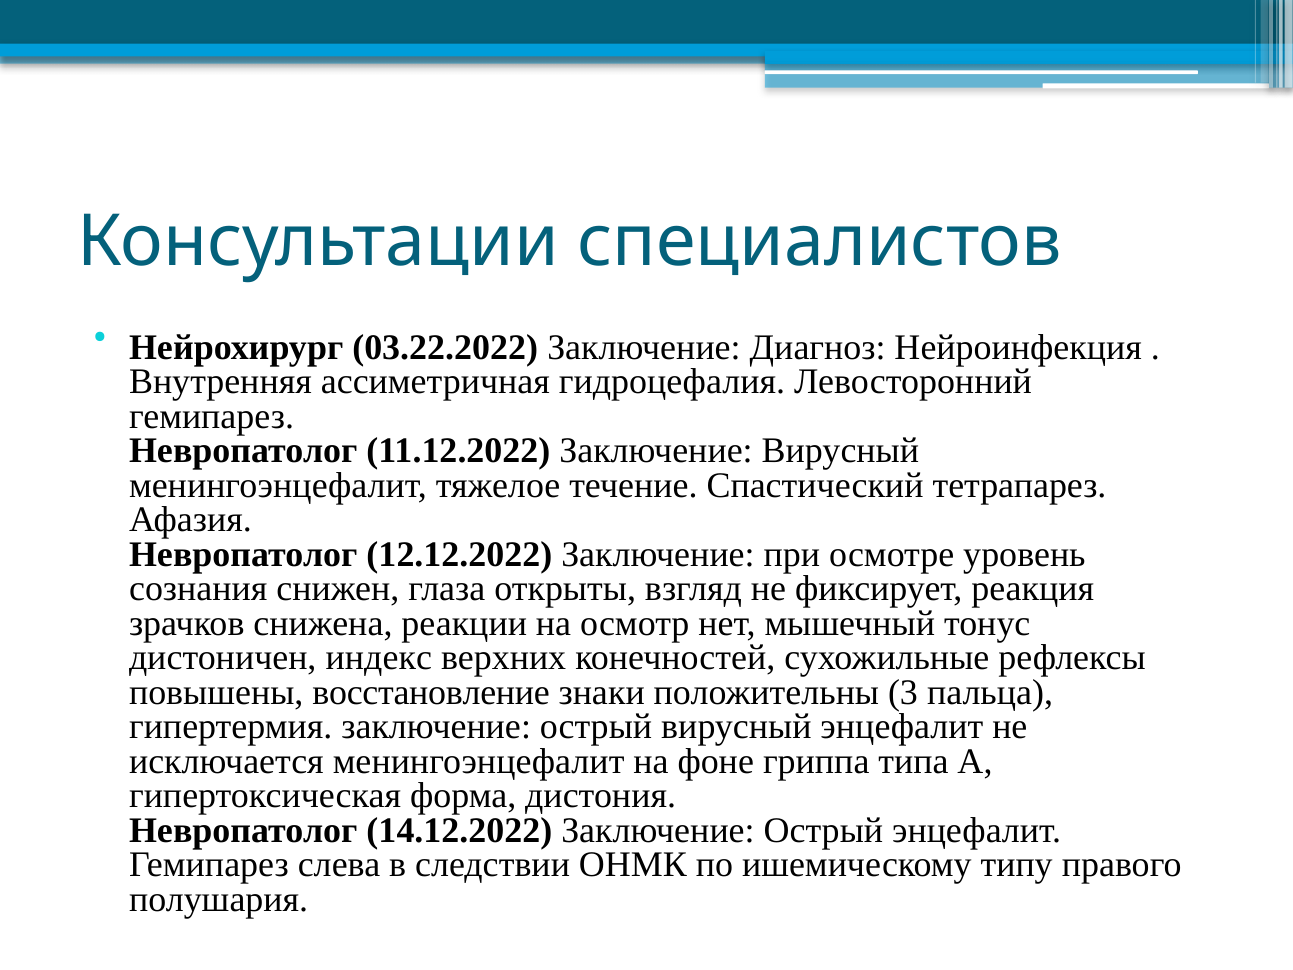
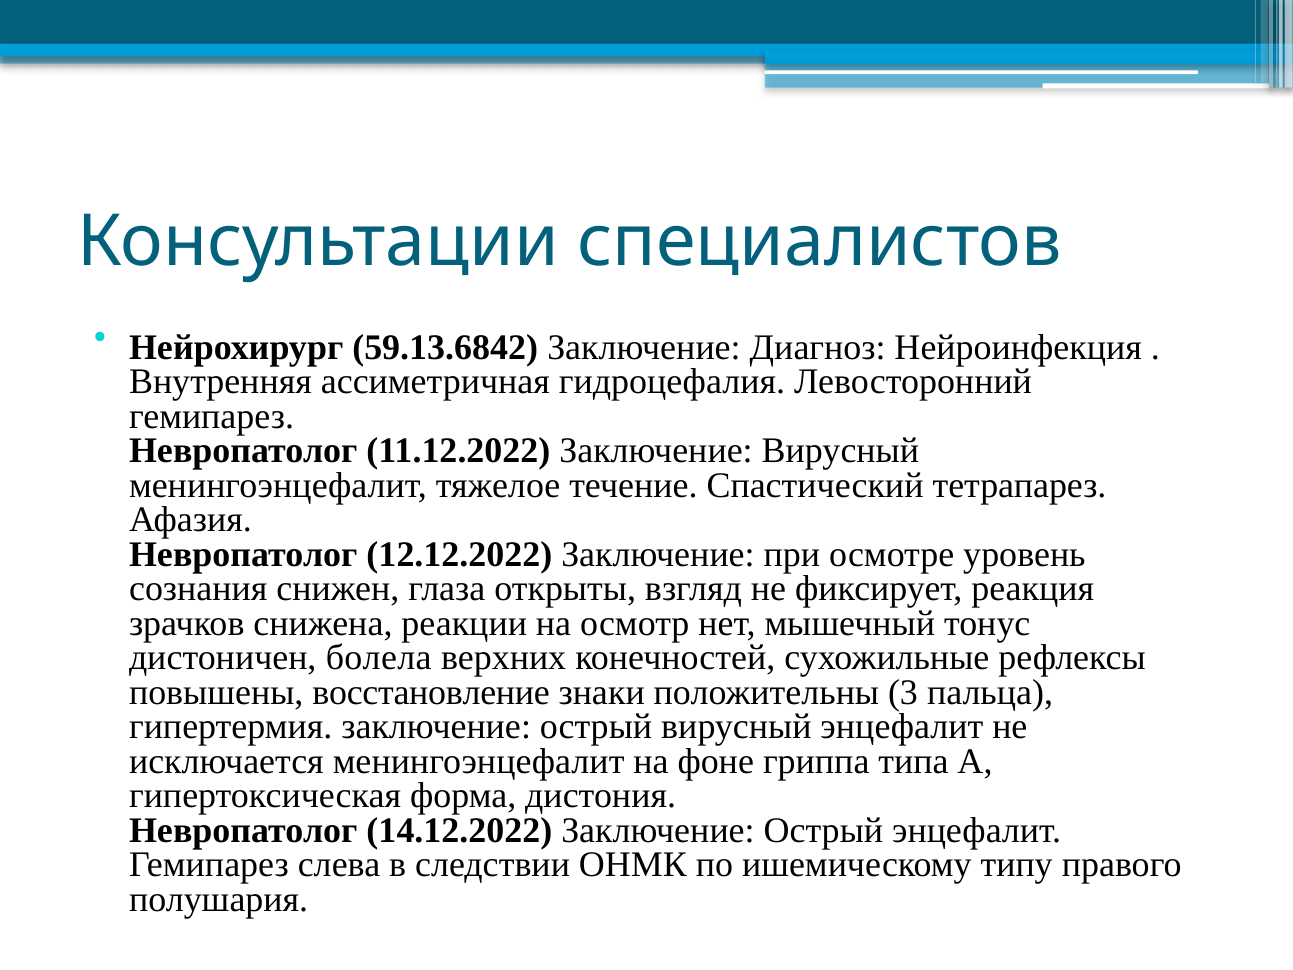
03.22.2022: 03.22.2022 -> 59.13.6842
индекс: индекс -> болела
